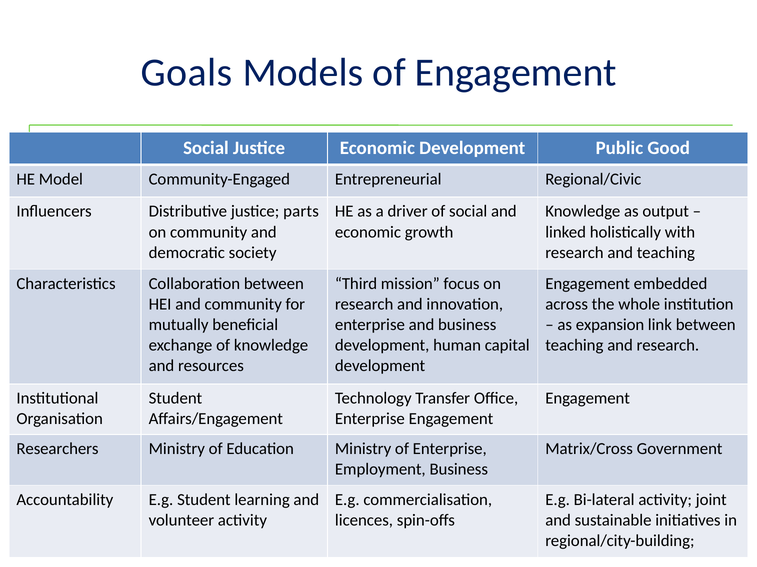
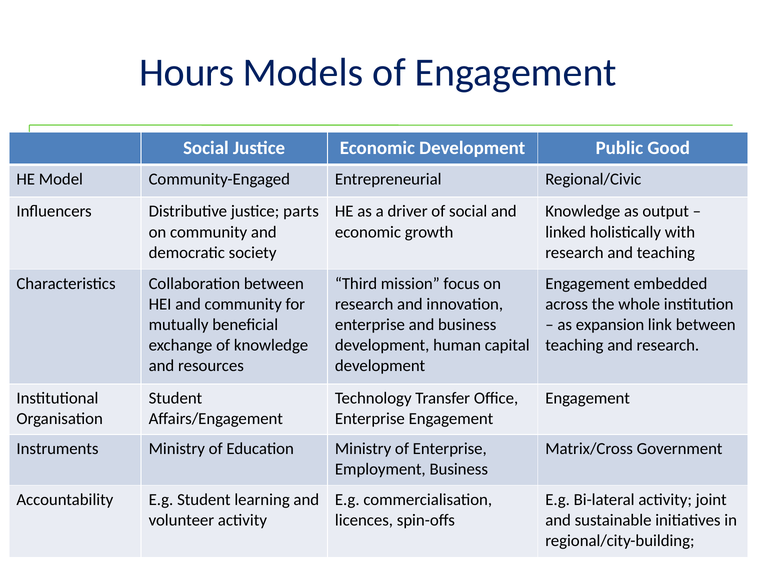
Goals: Goals -> Hours
Researchers: Researchers -> Instruments
